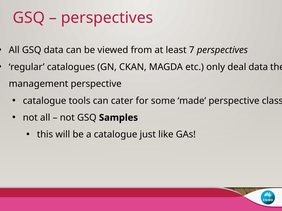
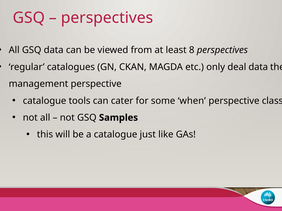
7: 7 -> 8
made: made -> when
